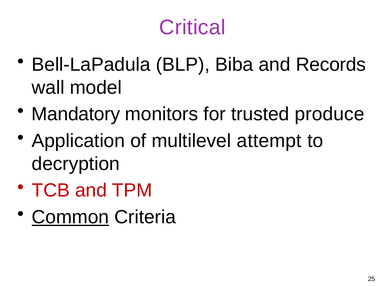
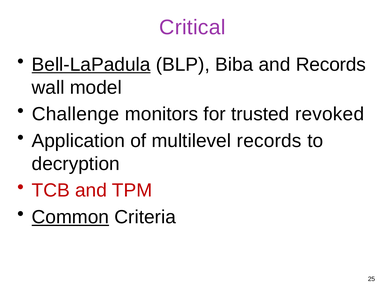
Bell-LaPadula underline: none -> present
Mandatory: Mandatory -> Challenge
produce: produce -> revoked
multilevel attempt: attempt -> records
